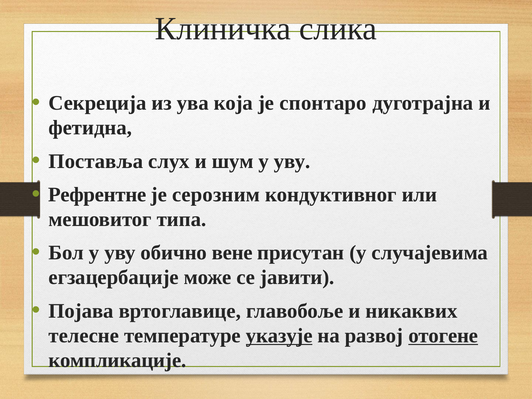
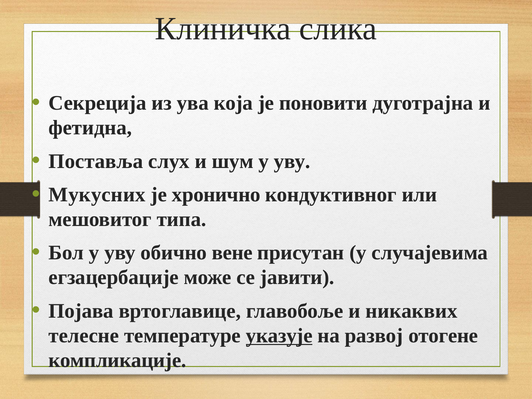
спонтаро: спонтаро -> поновити
Рефрентне: Рефрентне -> Мукусних
серозним: серозним -> хронично
отогене underline: present -> none
